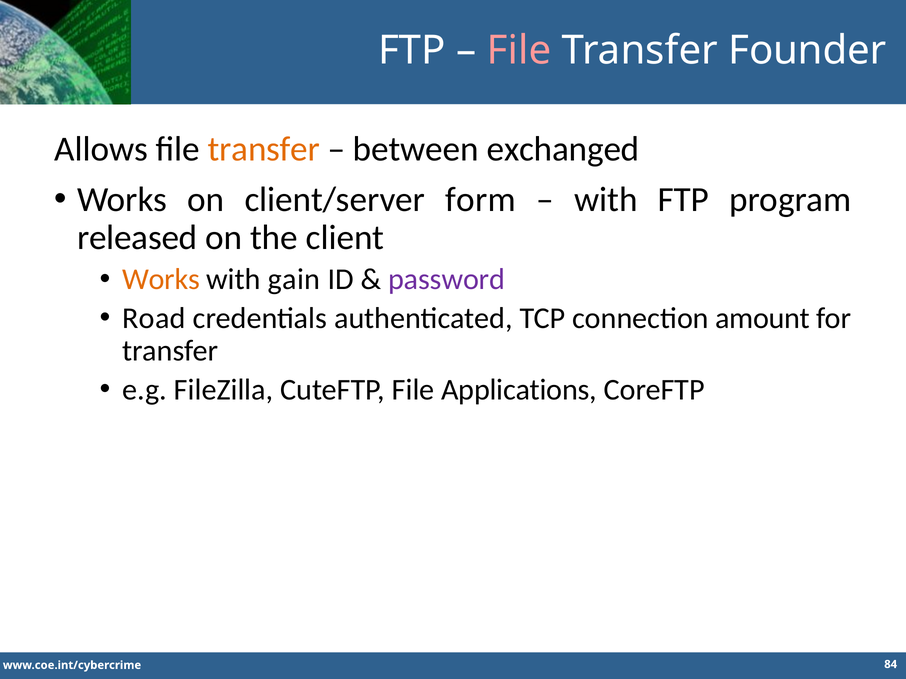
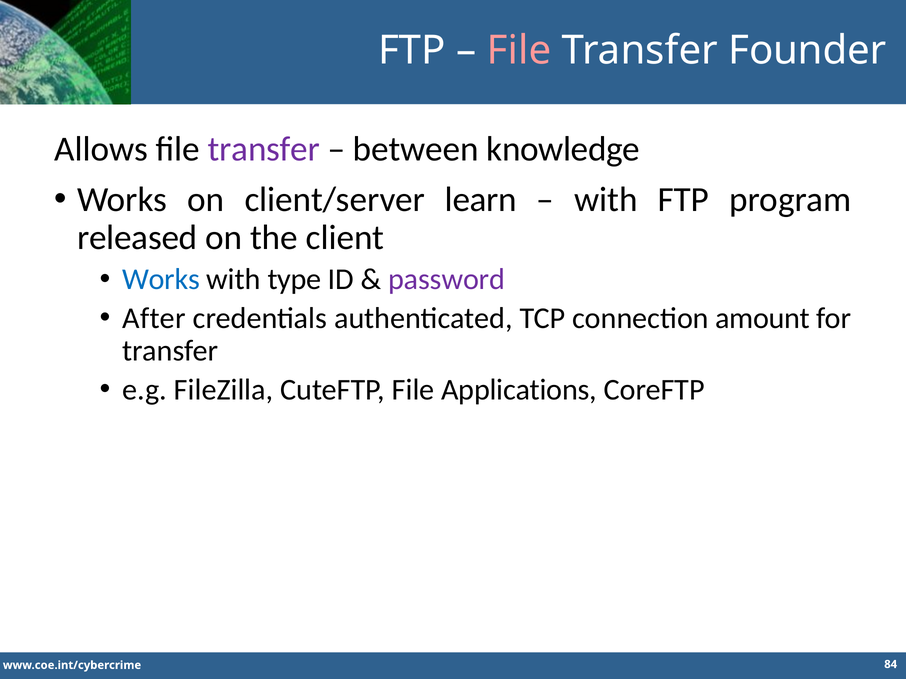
transfer at (264, 149) colour: orange -> purple
exchanged: exchanged -> knowledge
form: form -> learn
Works at (161, 280) colour: orange -> blue
gain: gain -> type
Road: Road -> After
